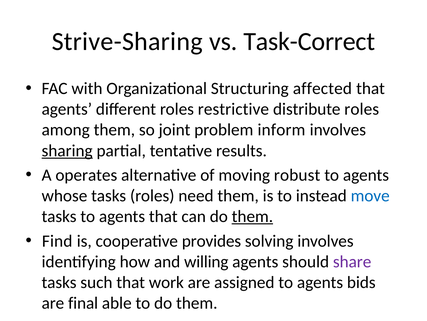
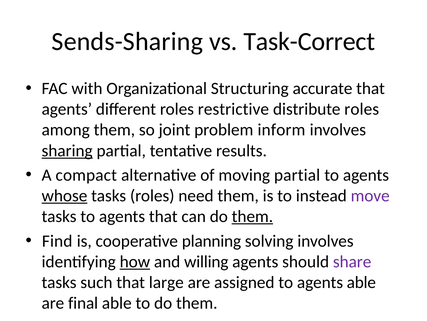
Strive-Sharing: Strive-Sharing -> Sends-Sharing
affected: affected -> accurate
operates: operates -> compact
moving robust: robust -> partial
whose underline: none -> present
move colour: blue -> purple
provides: provides -> planning
how underline: none -> present
work: work -> large
agents bids: bids -> able
